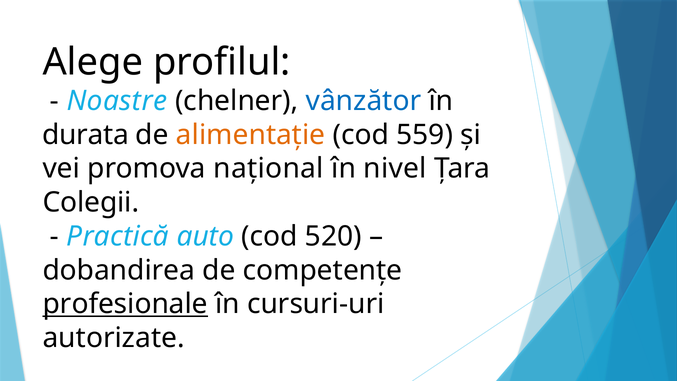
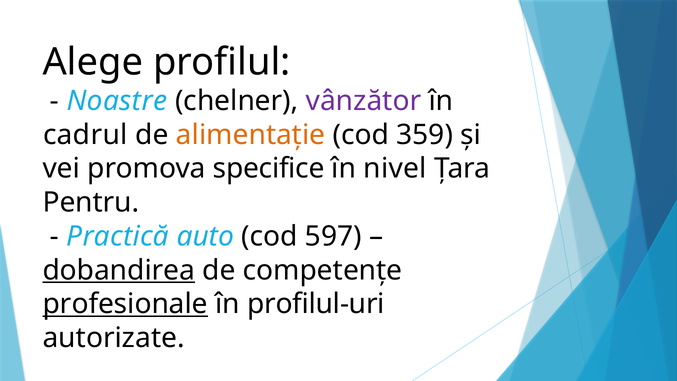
vânzător colour: blue -> purple
durata: durata -> cadrul
559: 559 -> 359
național: național -> specifice
Colegii: Colegii -> Pentru
520: 520 -> 597
dobandirea underline: none -> present
cursuri-uri: cursuri-uri -> profilul-uri
